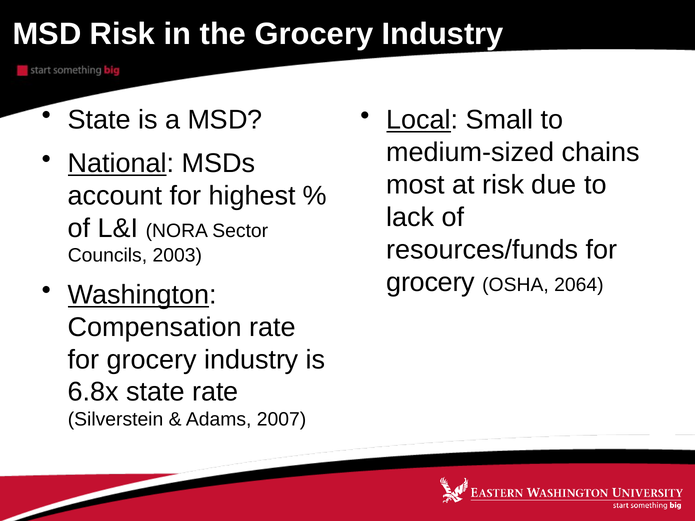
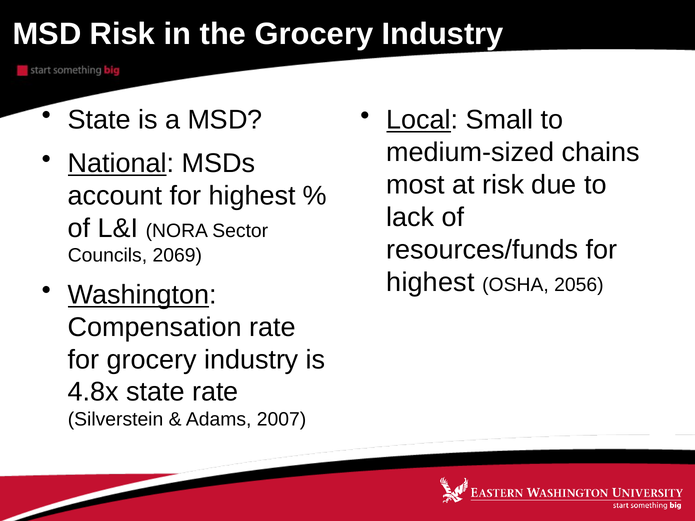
2003: 2003 -> 2069
grocery at (431, 282): grocery -> highest
2064: 2064 -> 2056
6.8x: 6.8x -> 4.8x
